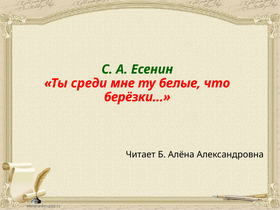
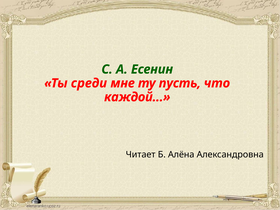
белые: белые -> пусть
берёзки…: берёзки… -> каждой…
